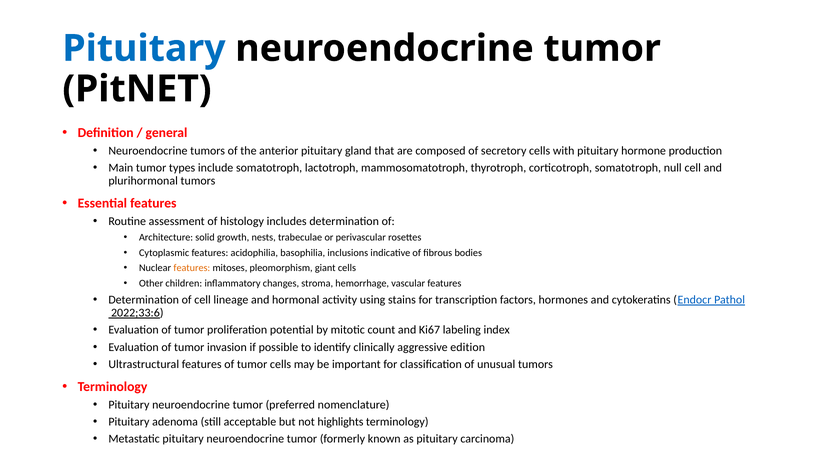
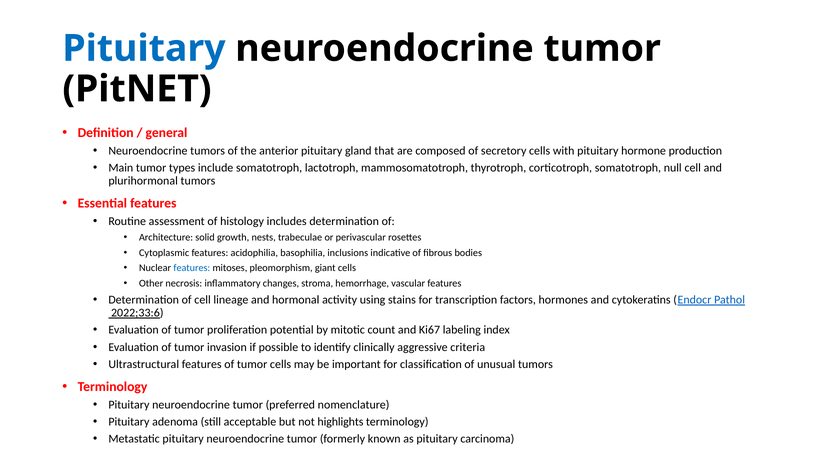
features at (192, 268) colour: orange -> blue
children: children -> necrosis
edition: edition -> criteria
